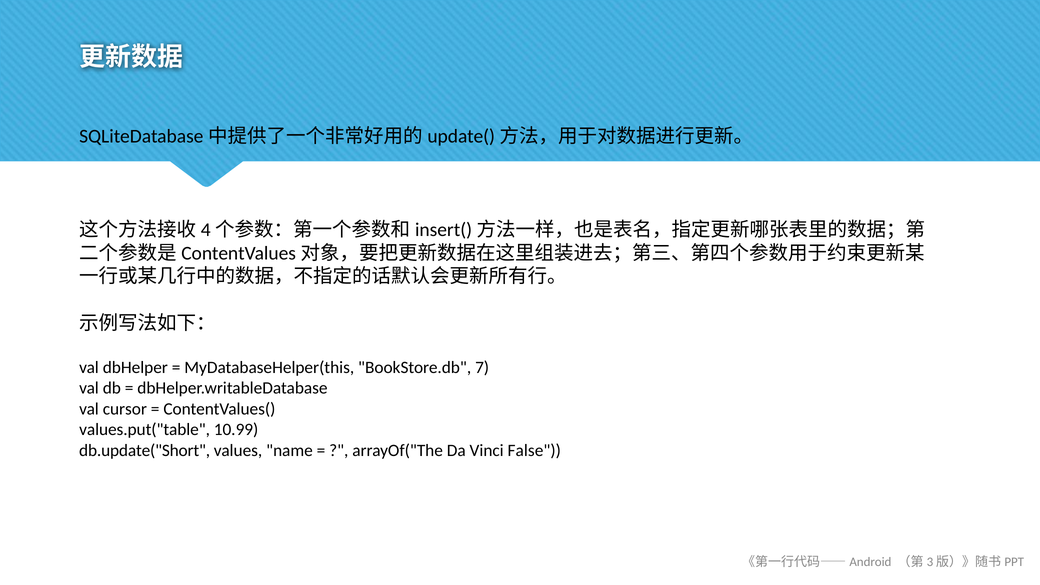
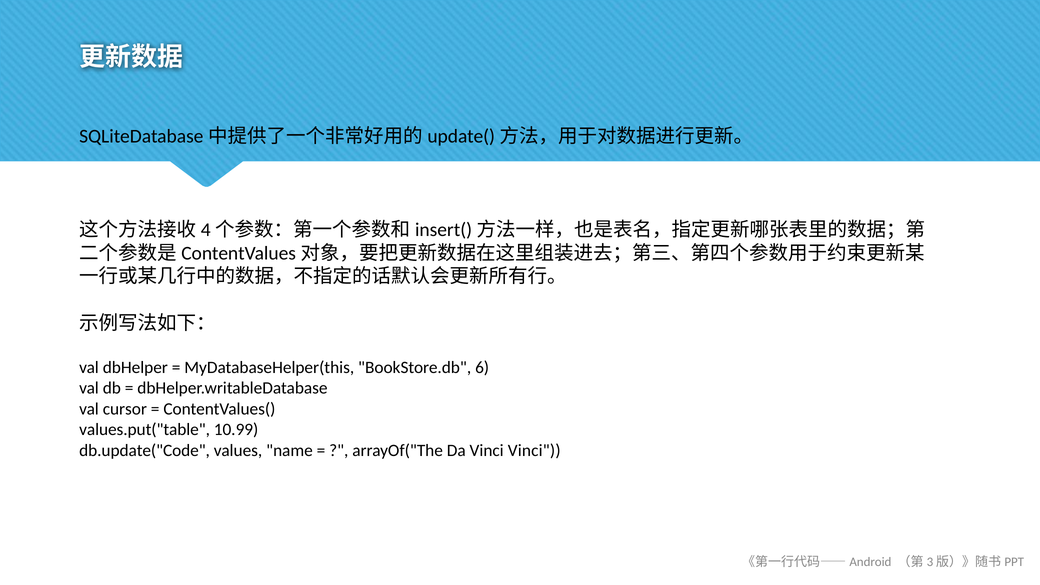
7: 7 -> 6
db.update("Short: db.update("Short -> db.update("Code
Vinci False: False -> Vinci
